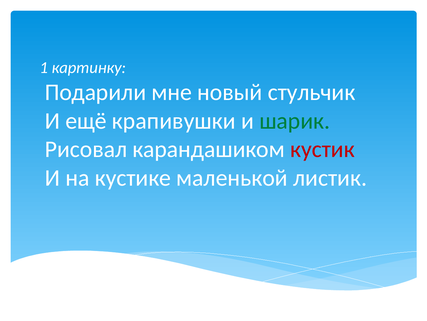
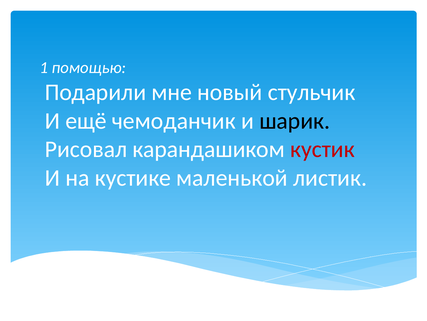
картинку: картинку -> помощью
крапивушки: крапивушки -> чемоданчик
шарик colour: green -> black
